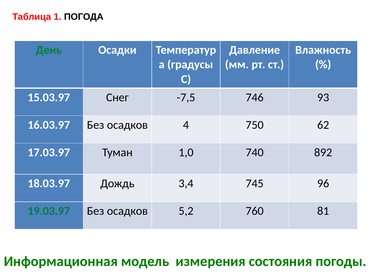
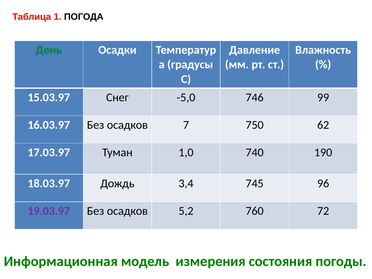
-7,5: -7,5 -> -5,0
93: 93 -> 99
4: 4 -> 7
892: 892 -> 190
19.03.97 colour: green -> purple
81: 81 -> 72
